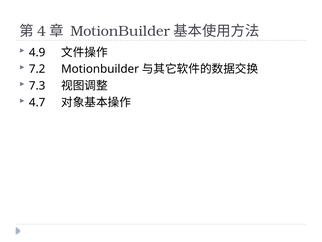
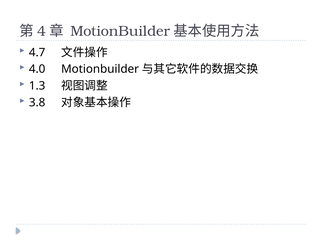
4.9: 4.9 -> 4.7
7.2: 7.2 -> 4.0
7.3: 7.3 -> 1.3
4.7: 4.7 -> 3.8
